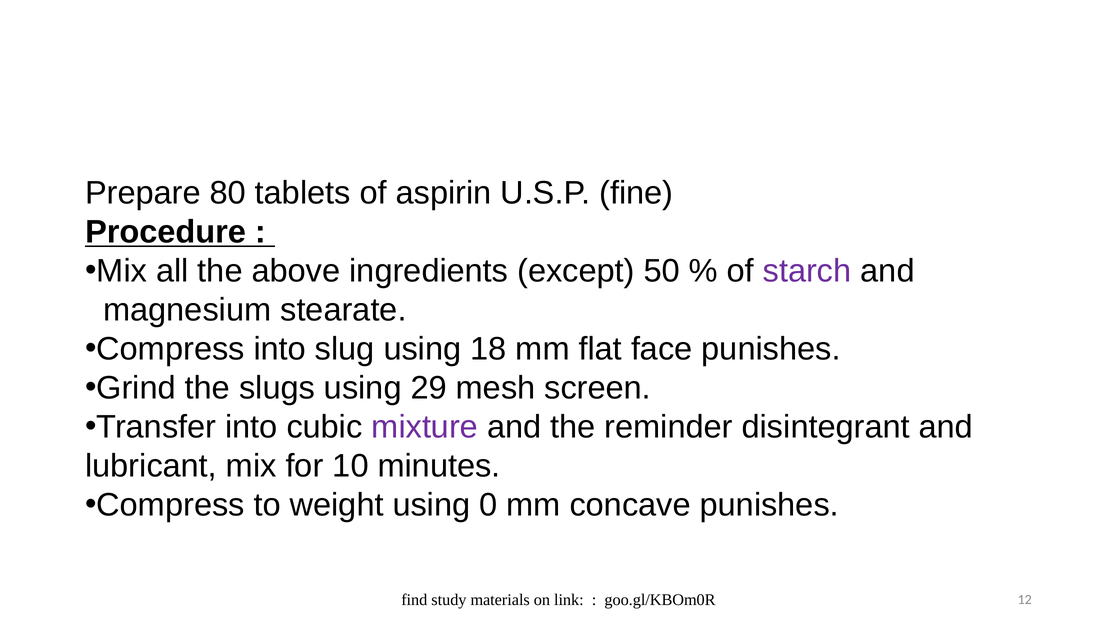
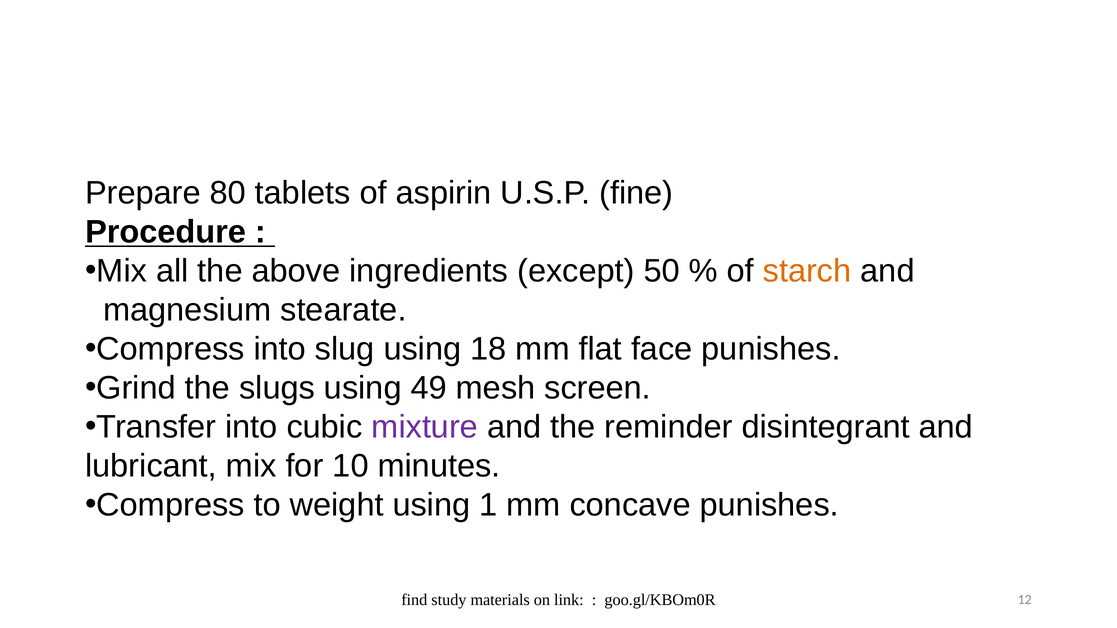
starch colour: purple -> orange
29: 29 -> 49
0: 0 -> 1
